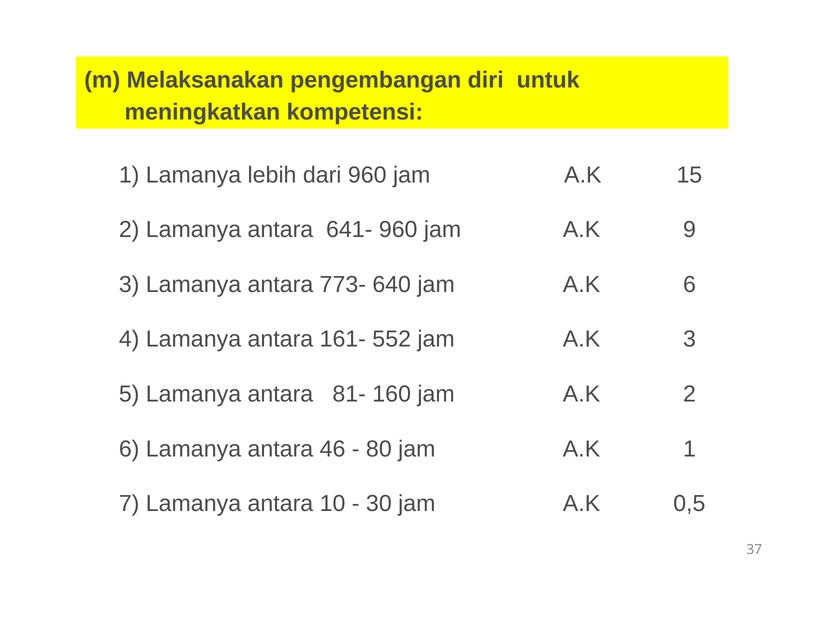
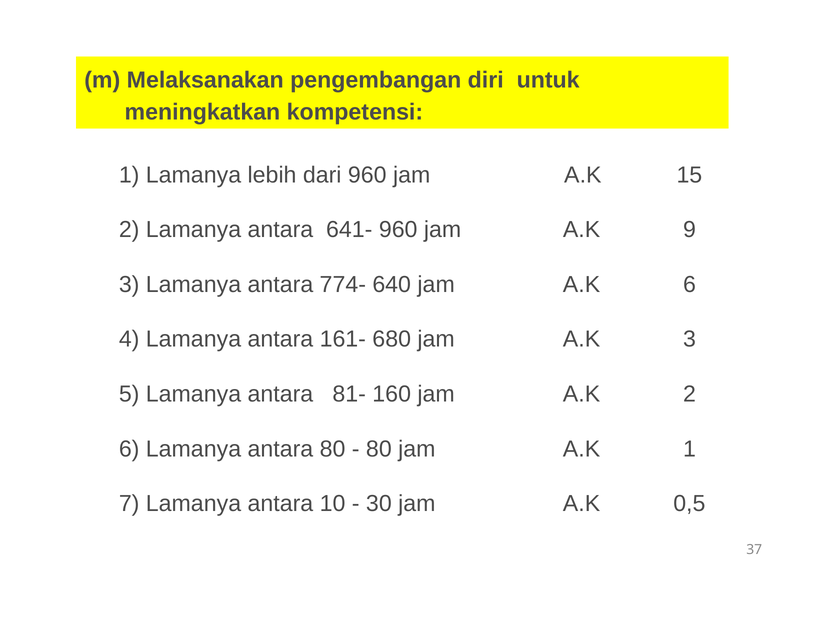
773-: 773- -> 774-
552: 552 -> 680
antara 46: 46 -> 80
